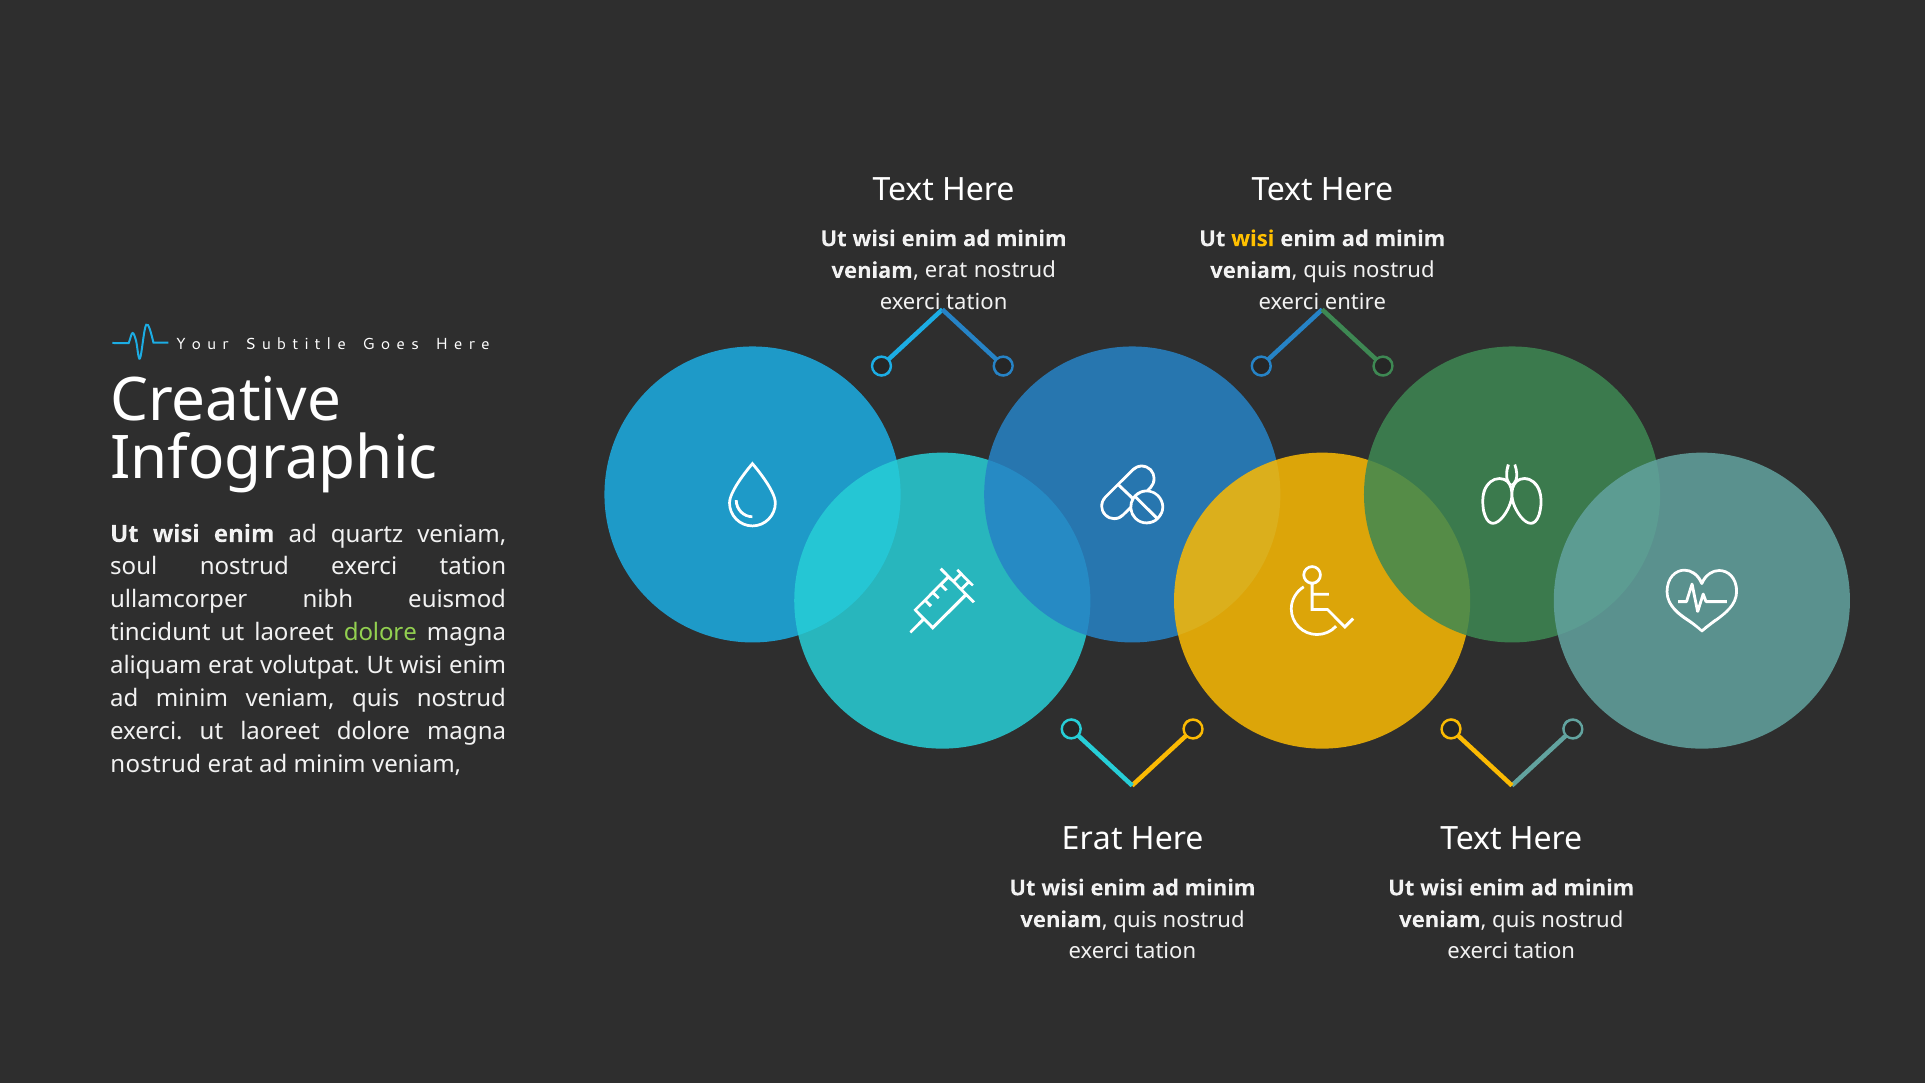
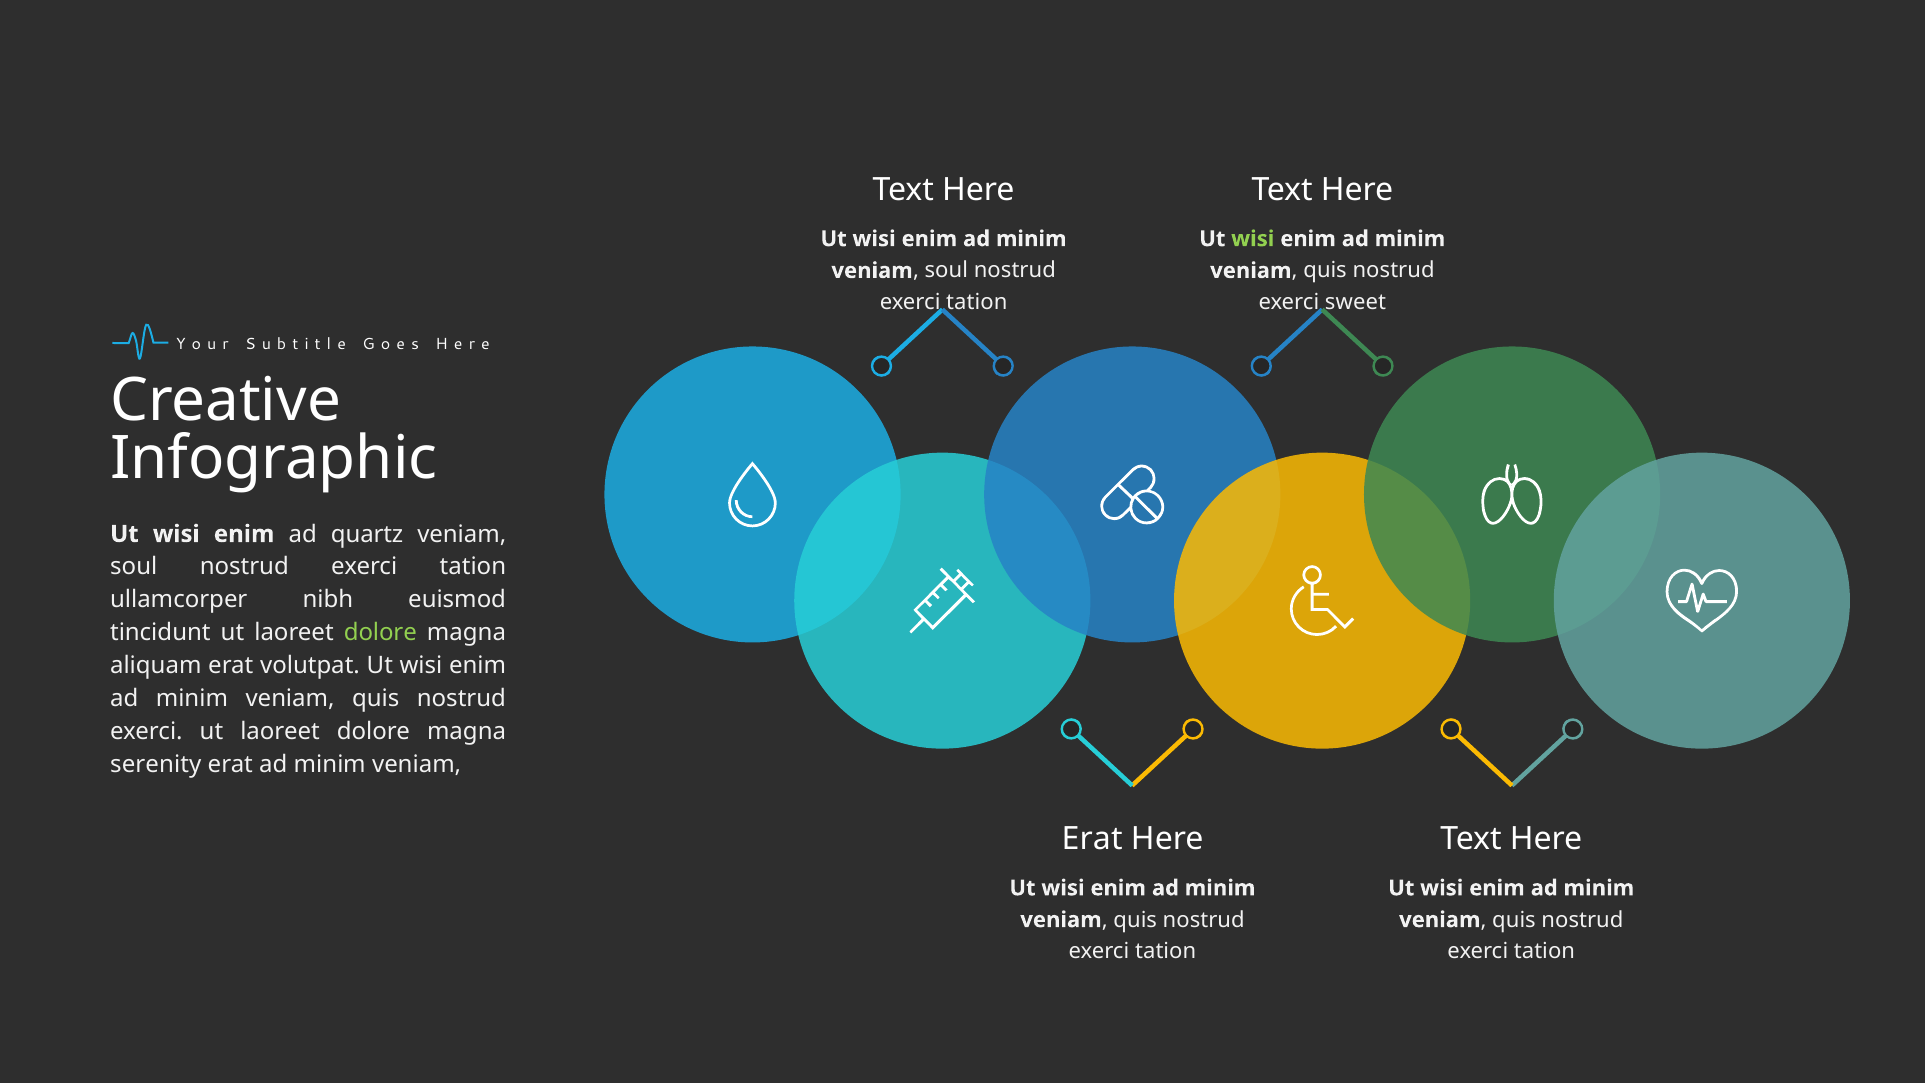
wisi at (1253, 239) colour: yellow -> light green
erat at (946, 271): erat -> soul
entire: entire -> sweet
nostrud at (156, 764): nostrud -> serenity
